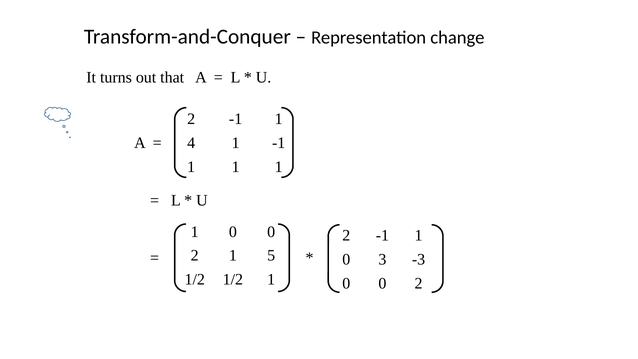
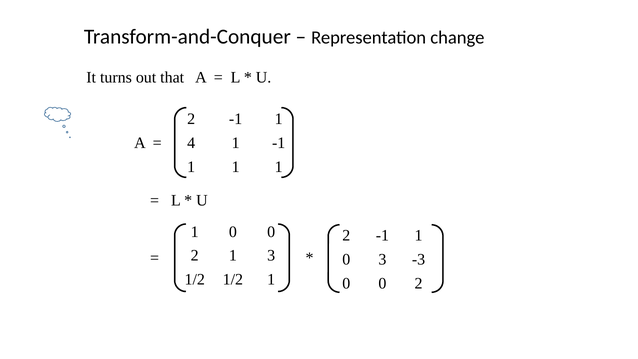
1 5: 5 -> 3
